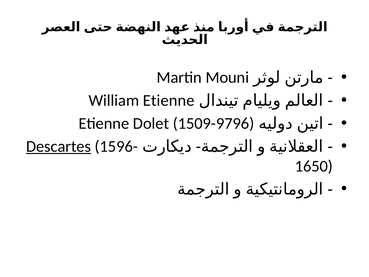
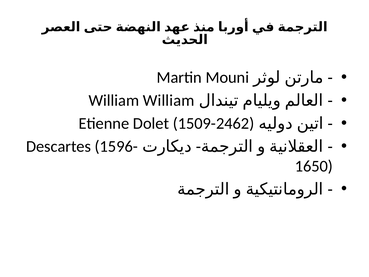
William Etienne: Etienne -> William
1509-9796: 1509-9796 -> 1509-2462
Descartes underline: present -> none
